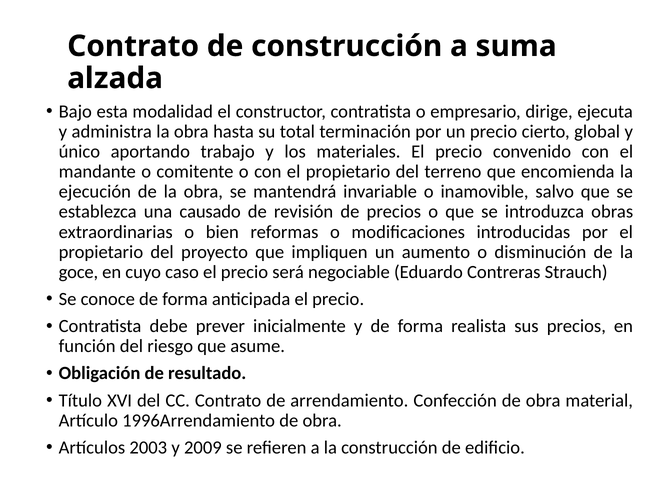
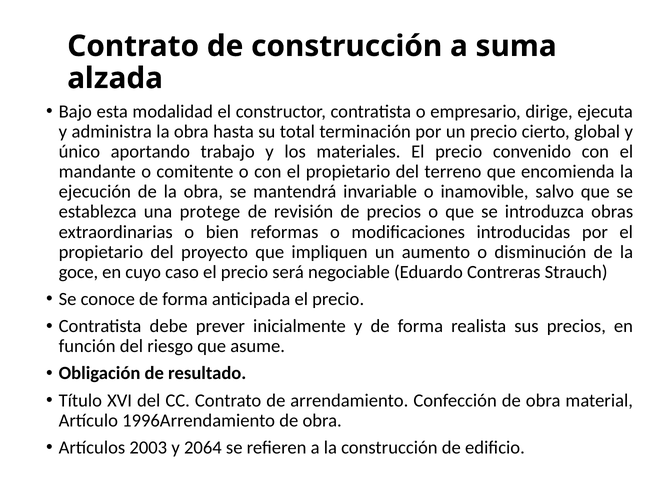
causado: causado -> protege
2009: 2009 -> 2064
